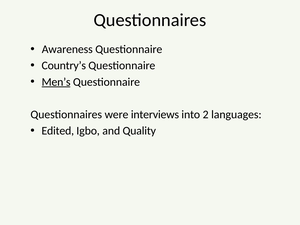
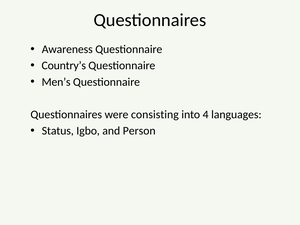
Men’s underline: present -> none
interviews: interviews -> consisting
2: 2 -> 4
Edited: Edited -> Status
Quality: Quality -> Person
